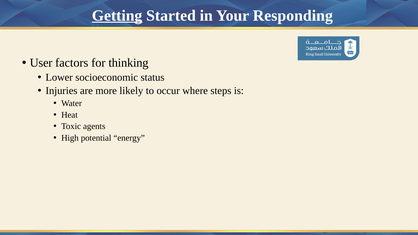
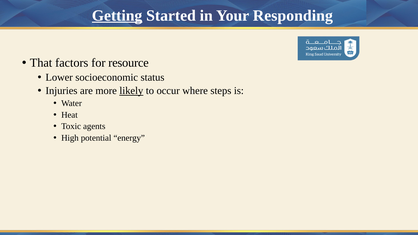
User: User -> That
thinking: thinking -> resource
likely underline: none -> present
